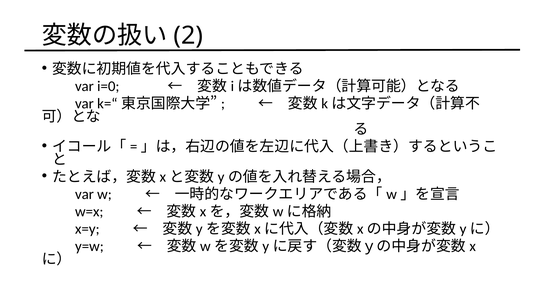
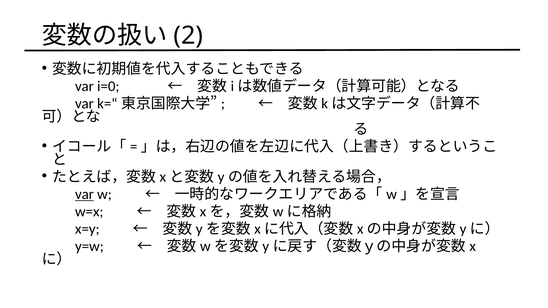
var at (84, 194) underline: none -> present
